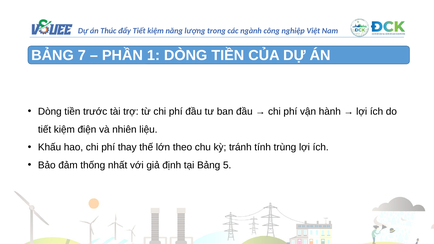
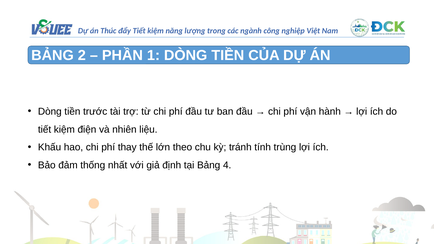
7: 7 -> 2
5: 5 -> 4
